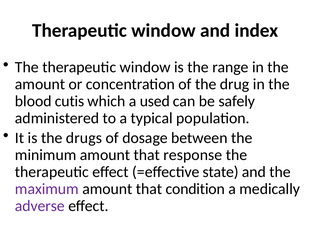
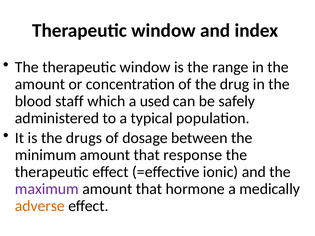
cutis: cutis -> staff
state: state -> ionic
condition: condition -> hormone
adverse colour: purple -> orange
